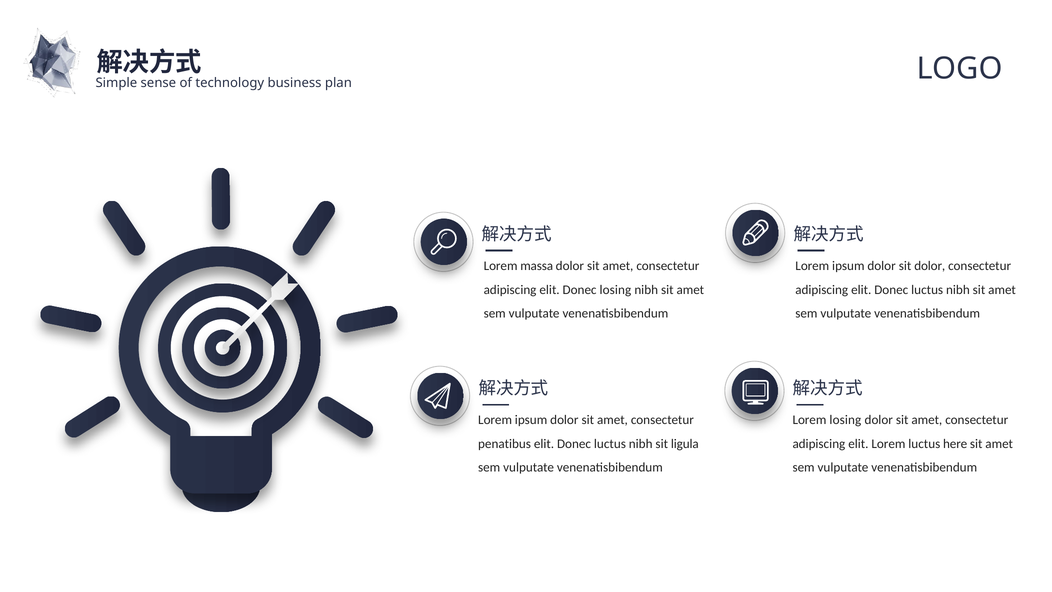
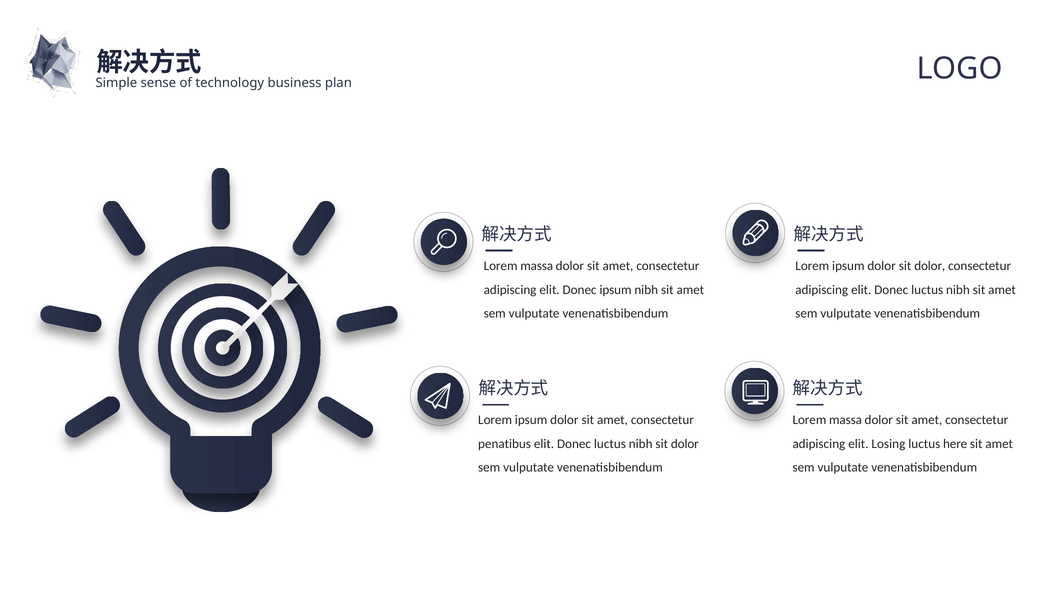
Donec losing: losing -> ipsum
losing at (845, 420): losing -> massa
nibh sit ligula: ligula -> dolor
elit Lorem: Lorem -> Losing
